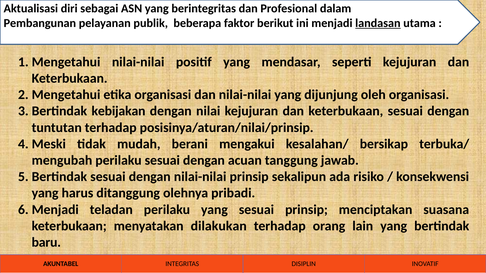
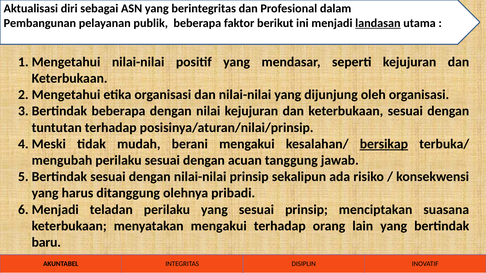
kebijakan at (119, 111): kebijakan -> beberapa
bersikap underline: none -> present
menyatakan dilakukan: dilakukan -> mengakui
